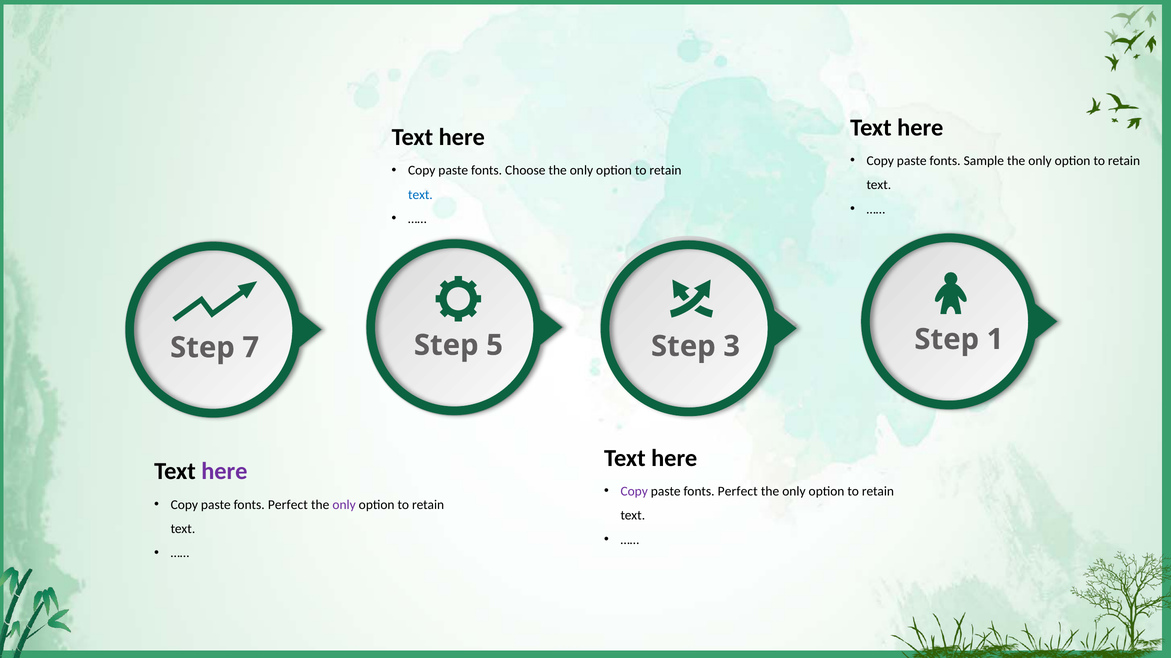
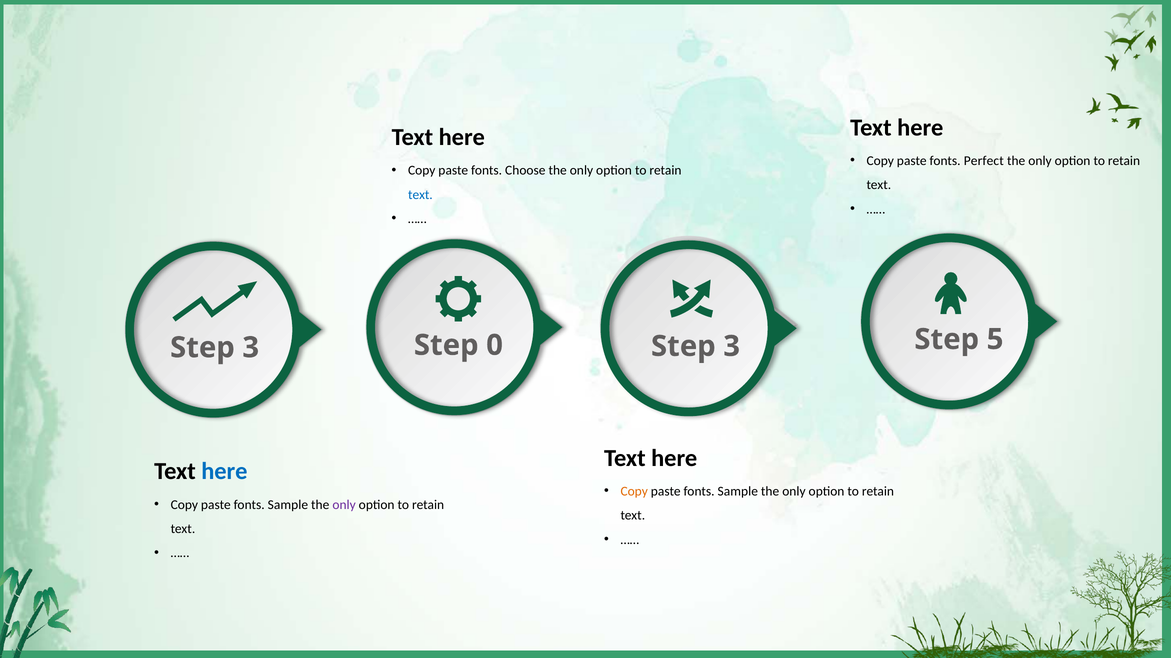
Sample: Sample -> Perfect
1: 1 -> 5
5: 5 -> 0
7 at (251, 348): 7 -> 3
here at (224, 472) colour: purple -> blue
Copy at (634, 492) colour: purple -> orange
Perfect at (738, 492): Perfect -> Sample
Perfect at (288, 505): Perfect -> Sample
